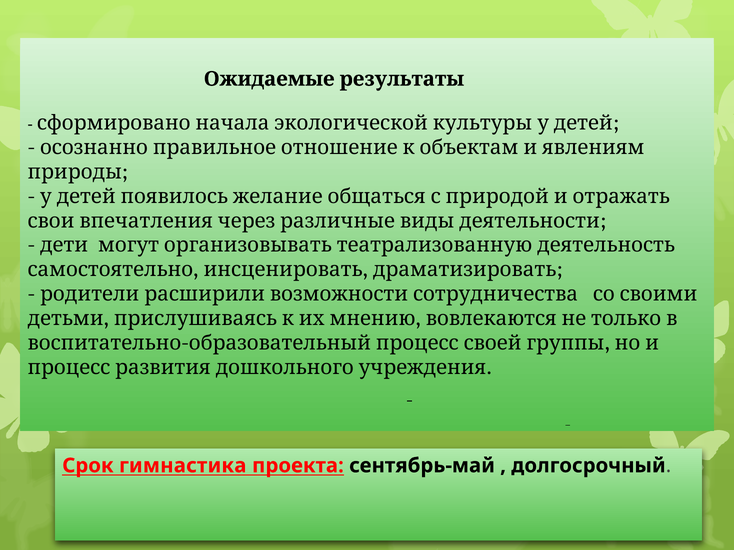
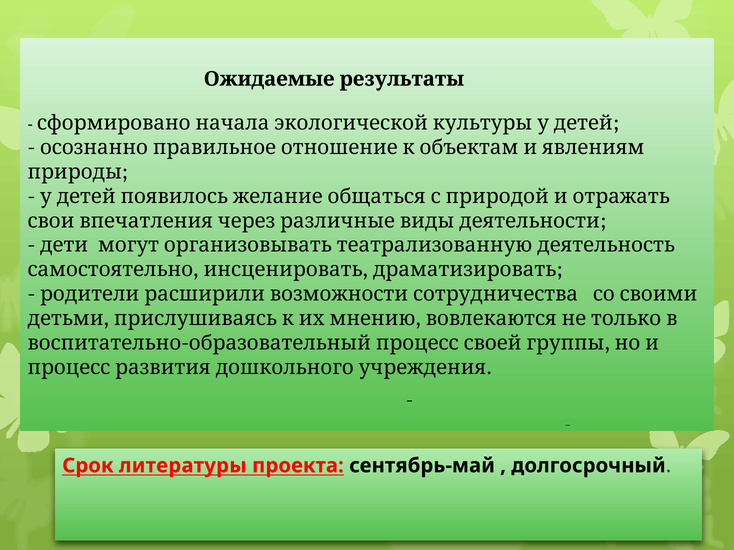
гимнастика: гимнастика -> литературы
